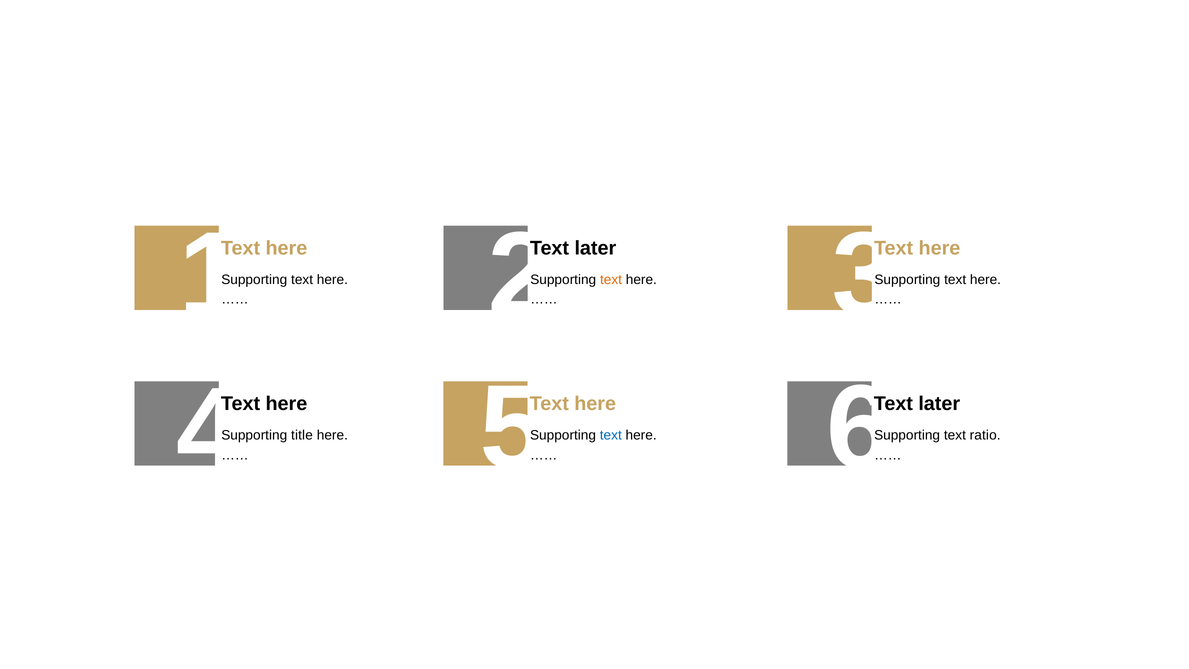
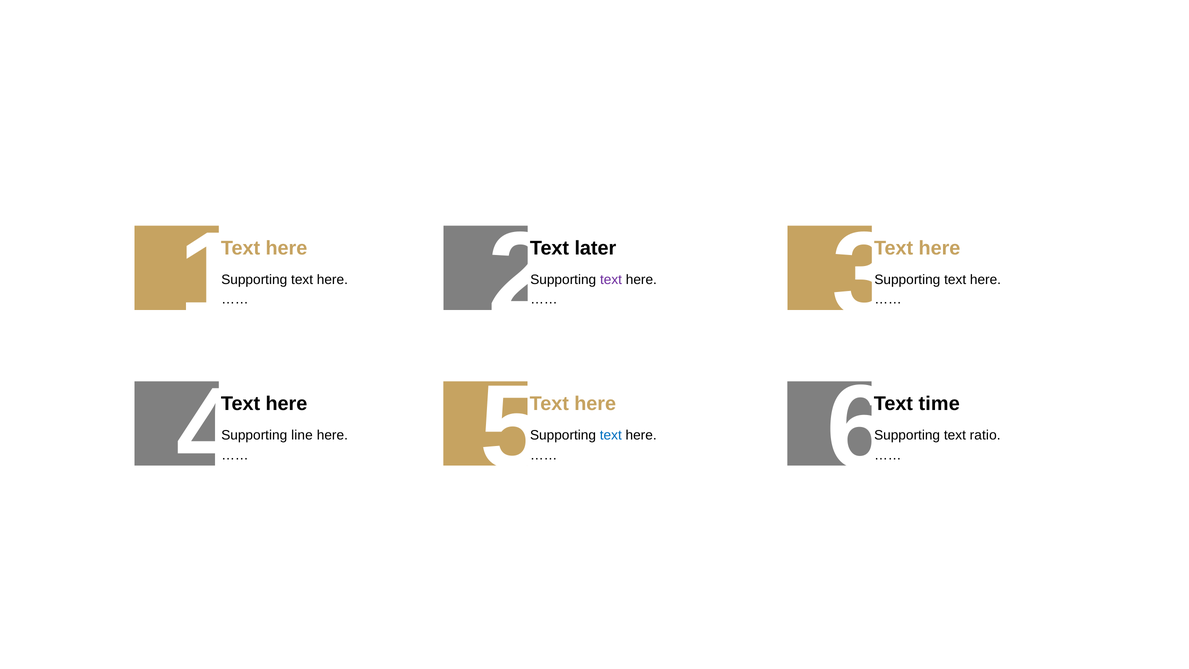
text at (611, 280) colour: orange -> purple
later at (939, 403): later -> time
title: title -> line
